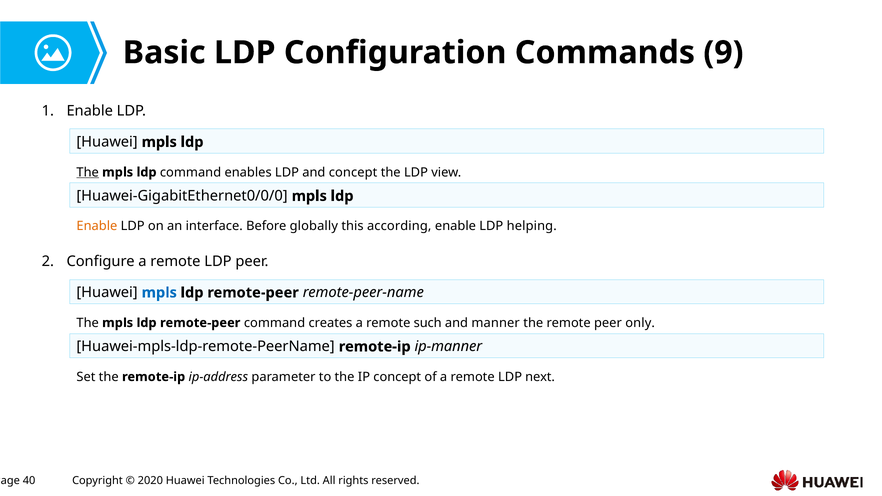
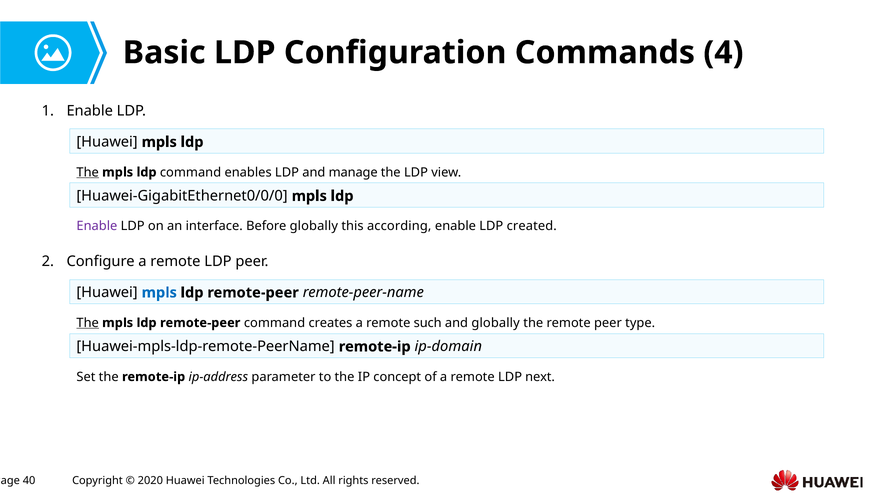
9: 9 -> 4
and concept: concept -> manage
Enable at (97, 226) colour: orange -> purple
helping: helping -> created
The at (88, 323) underline: none -> present
and manner: manner -> globally
only: only -> type
ip-manner: ip-manner -> ip-domain
